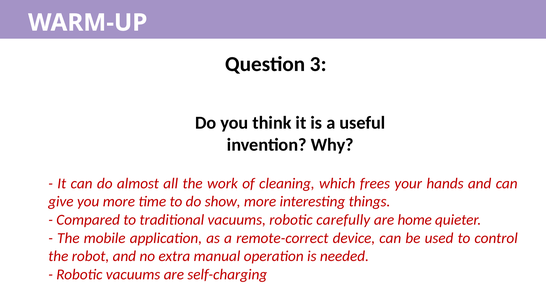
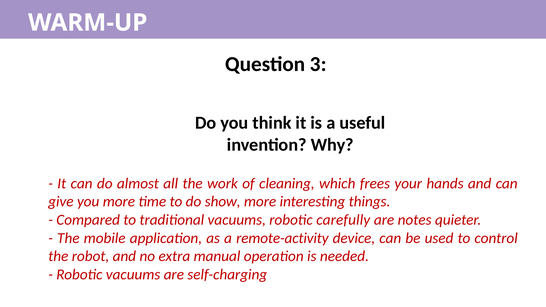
home: home -> notes
remote-correct: remote-correct -> remote-activity
